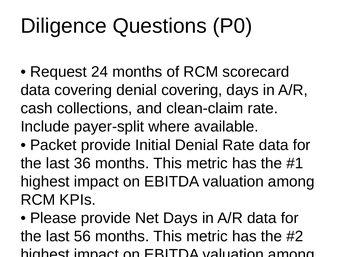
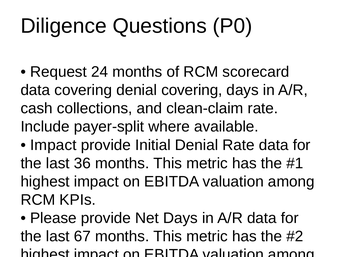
Packet at (53, 145): Packet -> Impact
56: 56 -> 67
